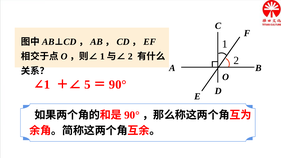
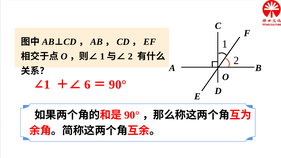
5: 5 -> 6
